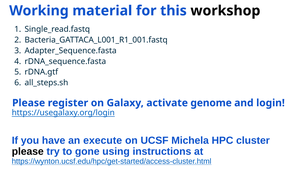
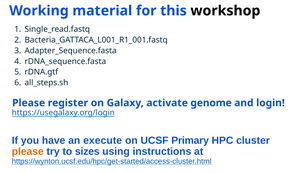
Michela: Michela -> Primary
please at (28, 152) colour: black -> orange
gone: gone -> sizes
